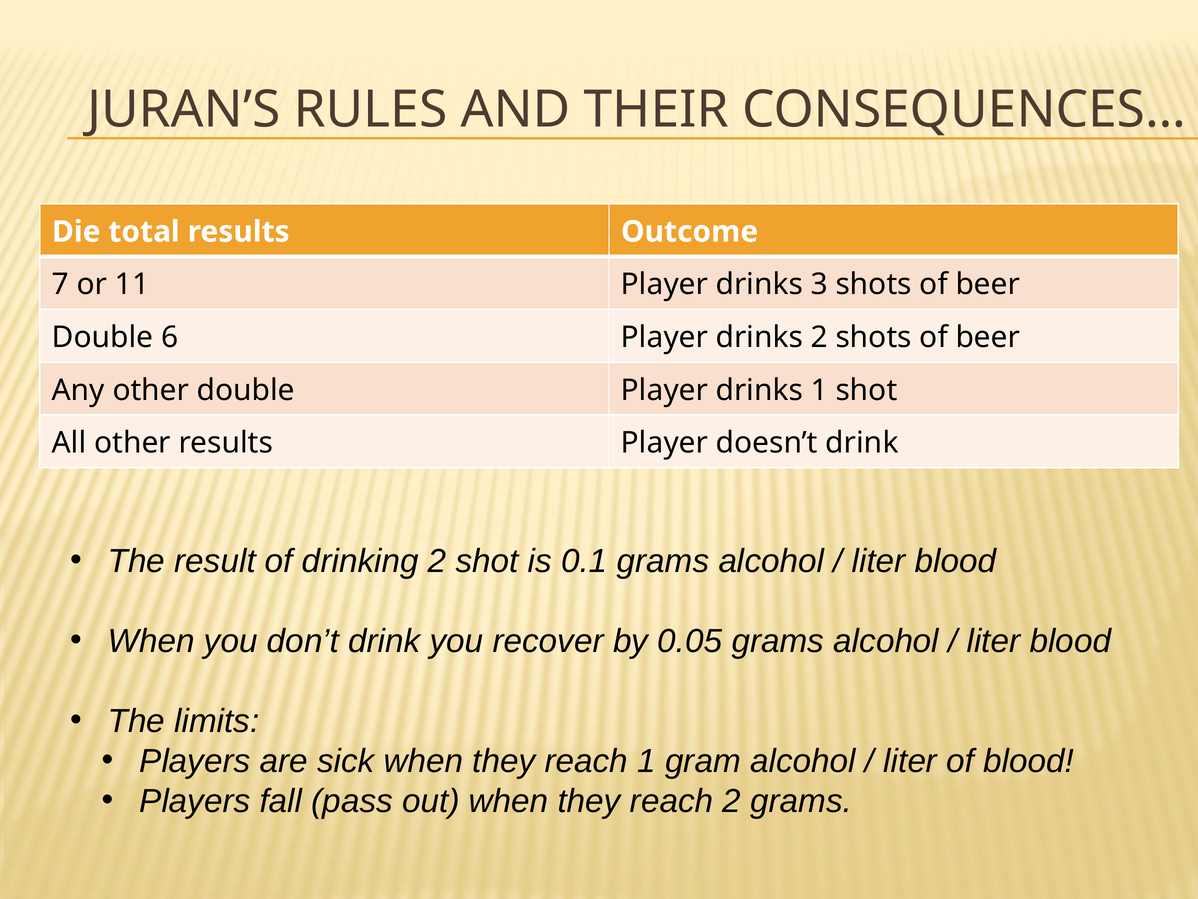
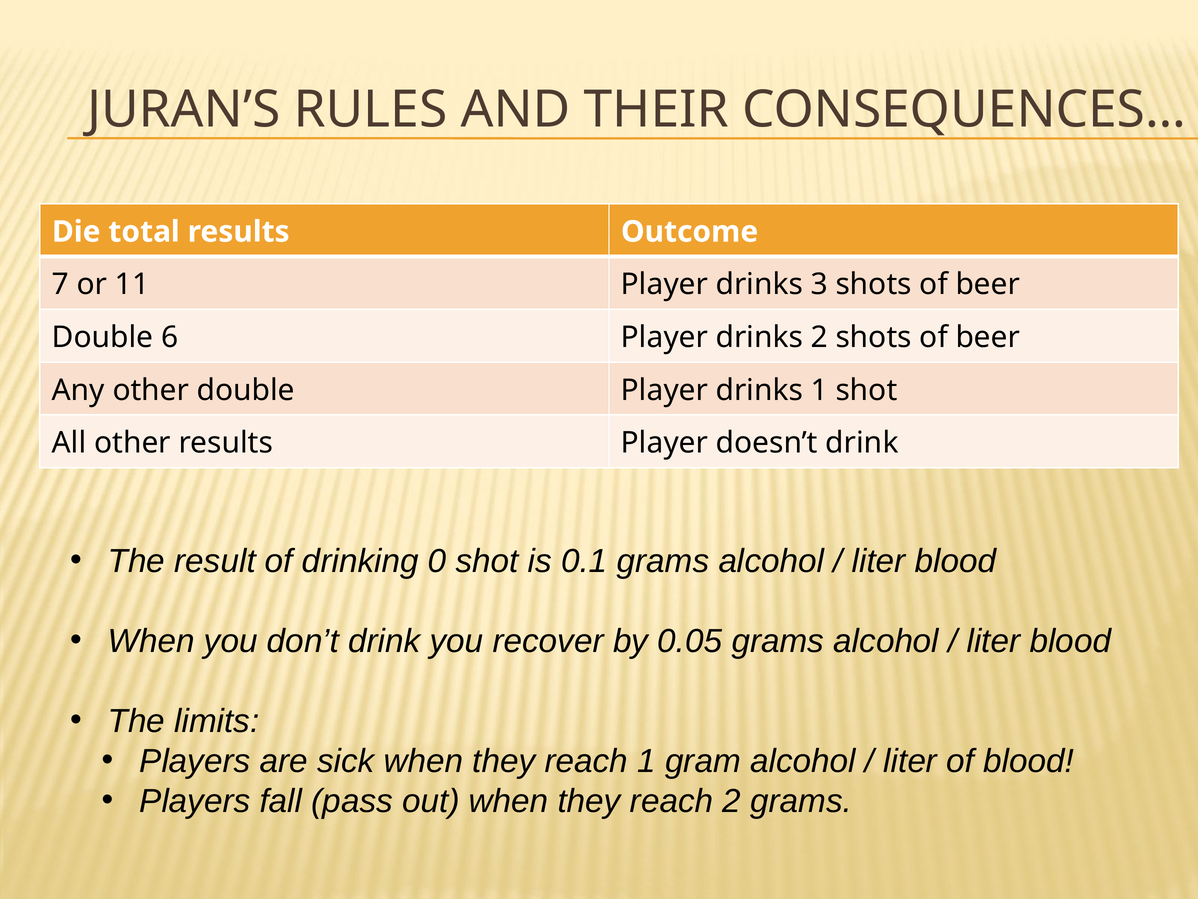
drinking 2: 2 -> 0
